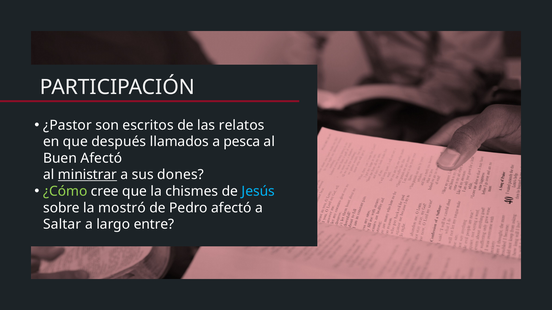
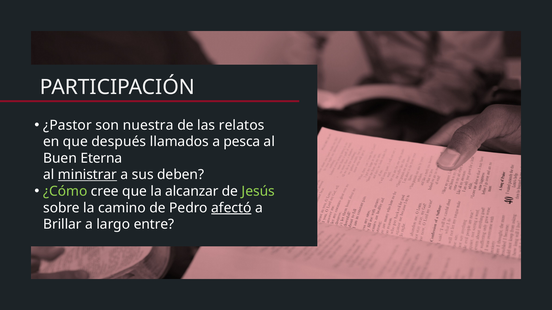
escritos: escritos -> nuestra
Buen Afectó: Afectó -> Eterna
dones: dones -> deben
chismes: chismes -> alcanzar
Jesús colour: light blue -> light green
mostró: mostró -> camino
afectó at (231, 208) underline: none -> present
Saltar: Saltar -> Brillar
